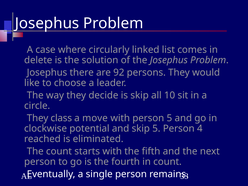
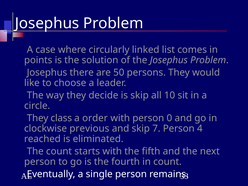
delete: delete -> points
92: 92 -> 50
move: move -> order
person 5: 5 -> 0
potential: potential -> previous
skip 5: 5 -> 7
